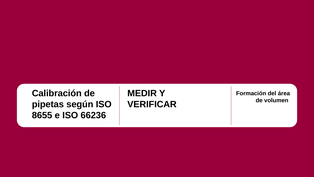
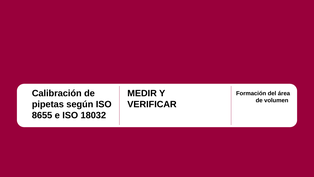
66236: 66236 -> 18032
